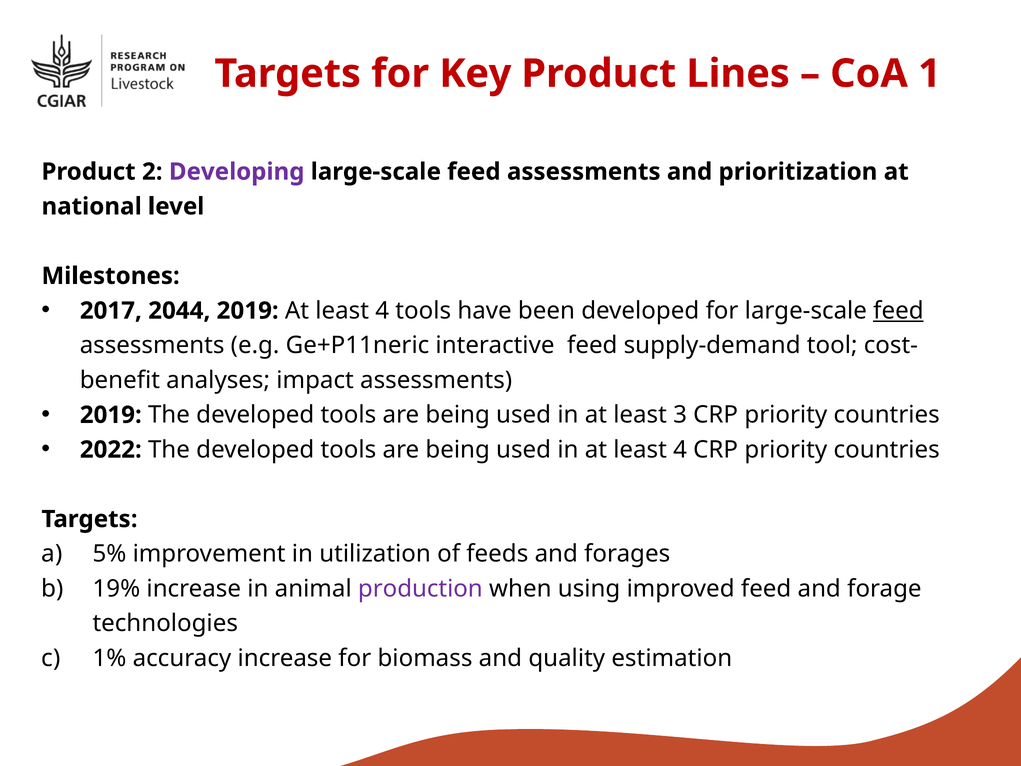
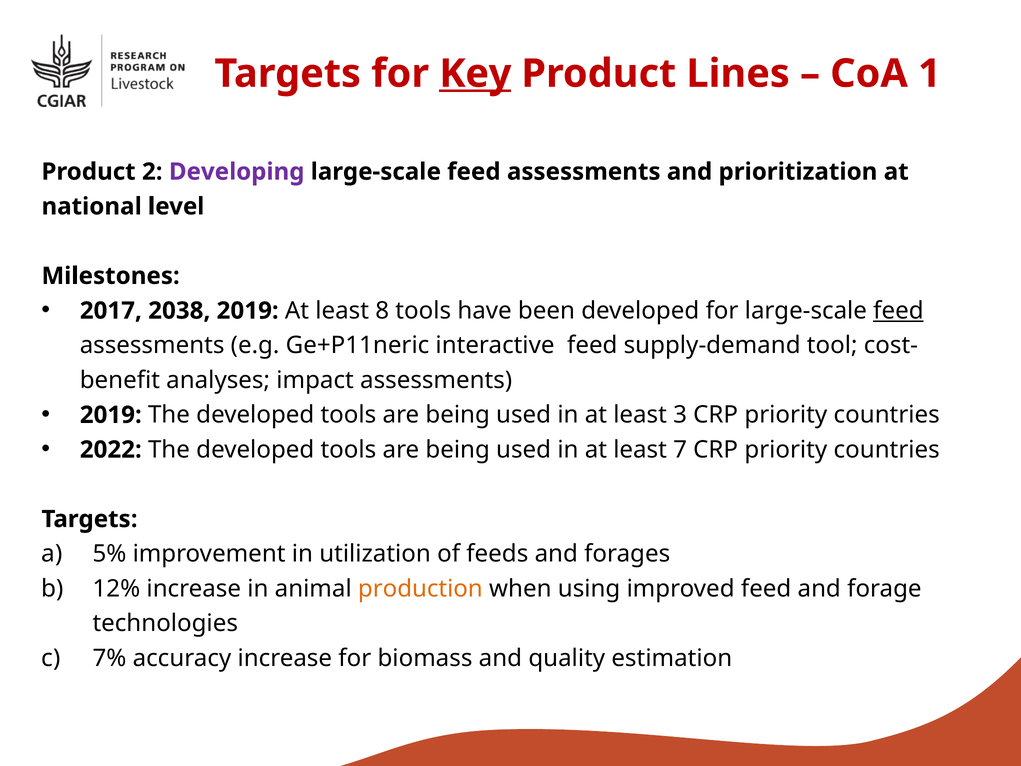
Key underline: none -> present
2044: 2044 -> 2038
2019 At least 4: 4 -> 8
in at least 4: 4 -> 7
19%: 19% -> 12%
production colour: purple -> orange
1%: 1% -> 7%
